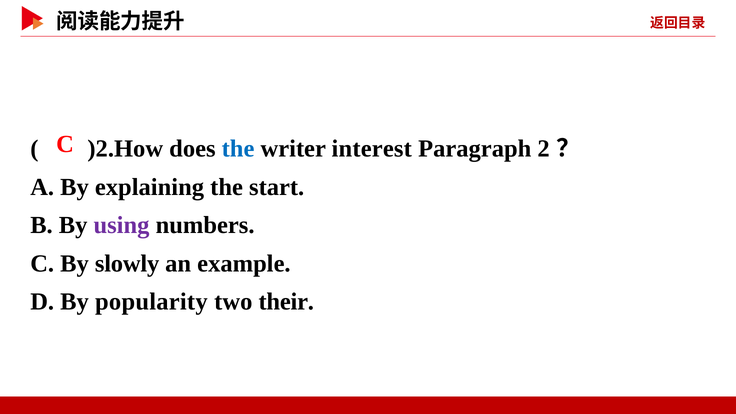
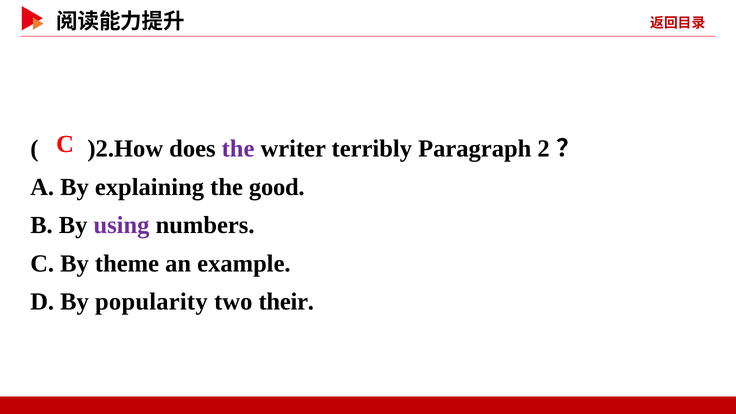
the at (238, 149) colour: blue -> purple
interest: interest -> terribly
start: start -> good
slowly: slowly -> theme
